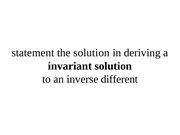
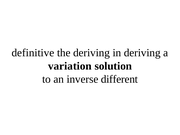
statement: statement -> definitive
the solution: solution -> deriving
invariant: invariant -> variation
